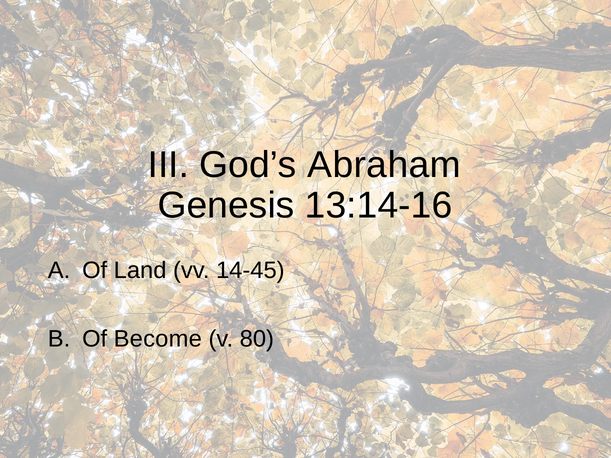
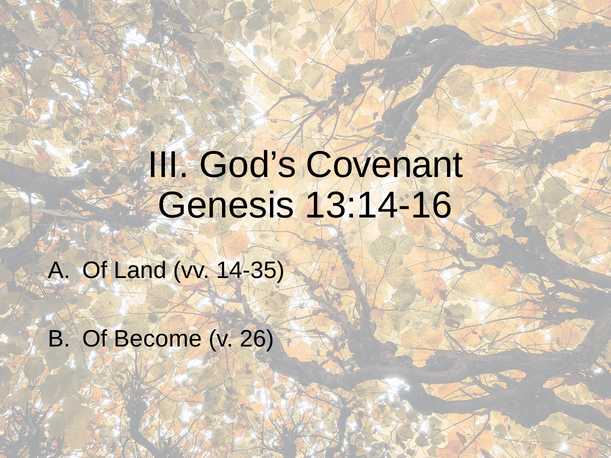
Abraham: Abraham -> Covenant
14-45: 14-45 -> 14-35
80: 80 -> 26
